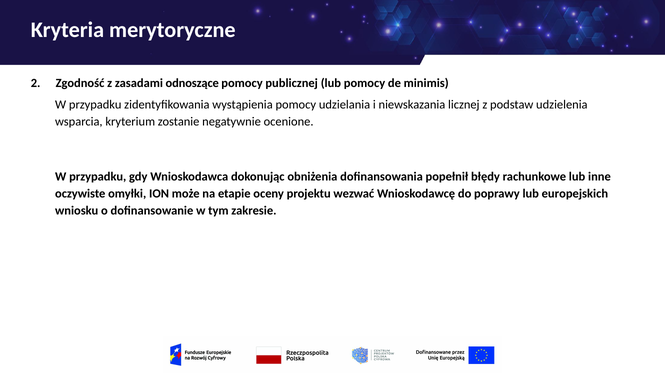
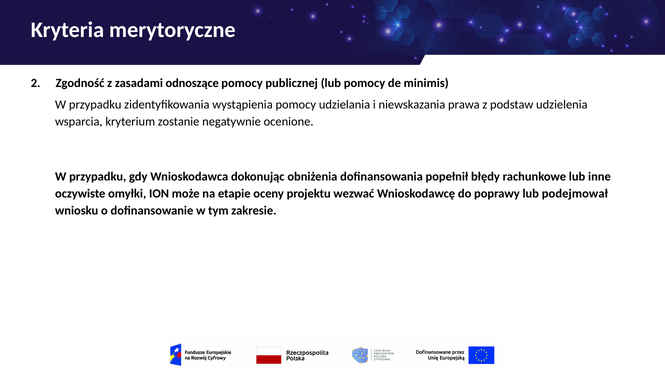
licznej: licznej -> prawa
europejskich: europejskich -> podejmował
